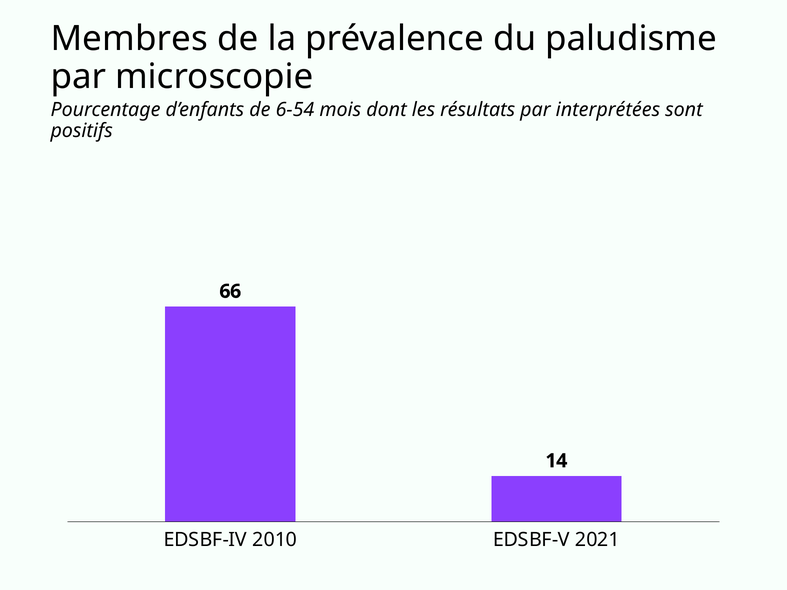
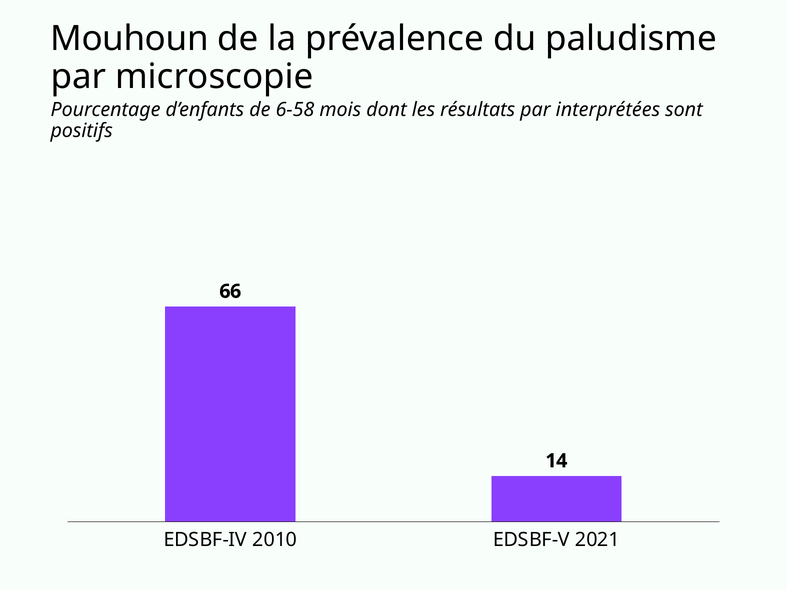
Membres: Membres -> Mouhoun
6-54: 6-54 -> 6-58
